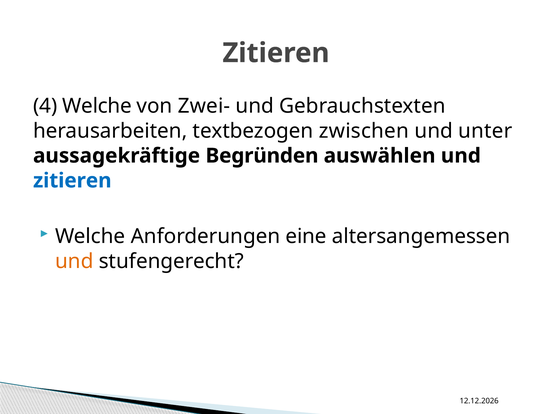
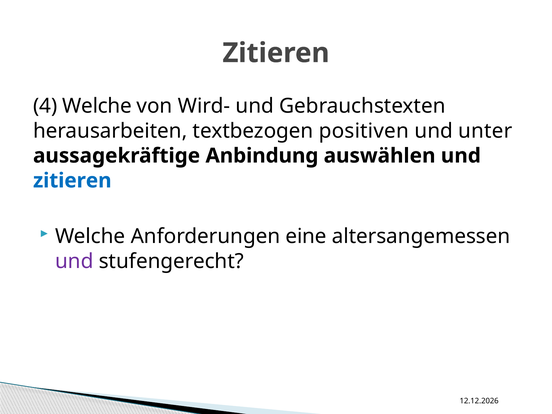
Zwei-: Zwei- -> Wird-
zwischen: zwischen -> positiven
Begründen: Begründen -> Anbindung
und at (74, 261) colour: orange -> purple
